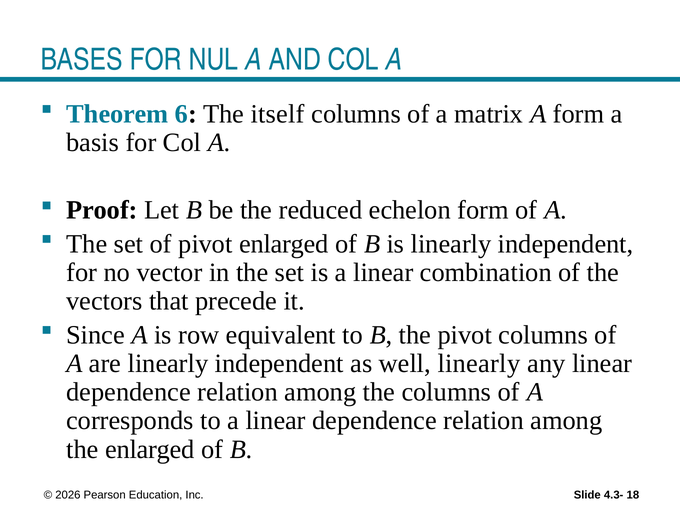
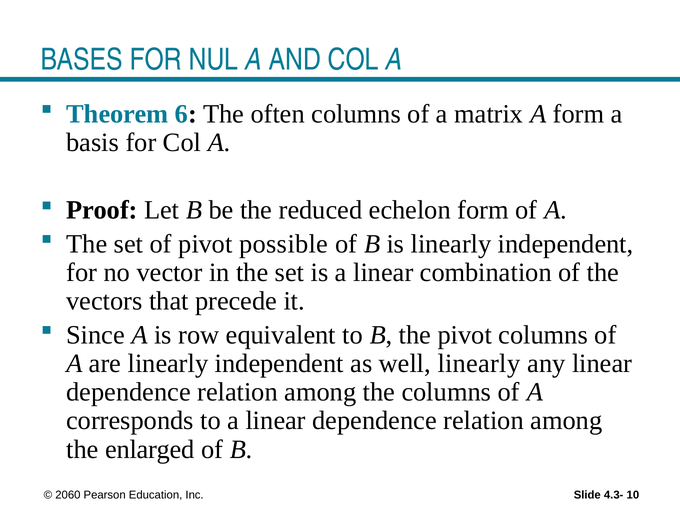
itself: itself -> often
pivot enlarged: enlarged -> possible
2026: 2026 -> 2060
18: 18 -> 10
